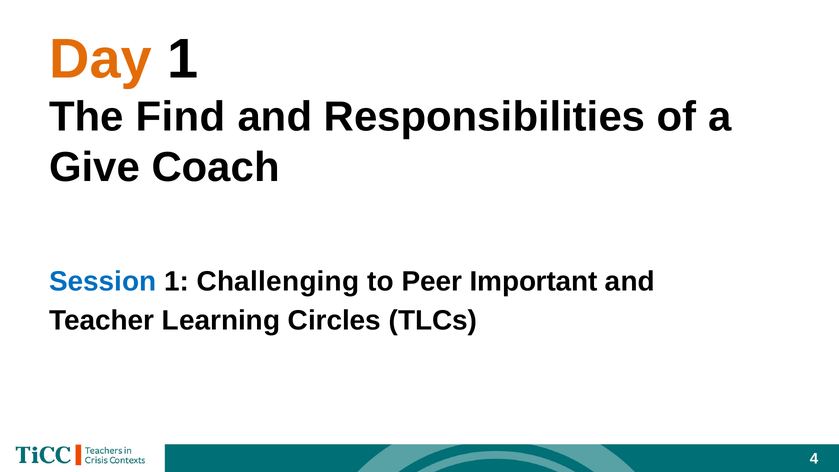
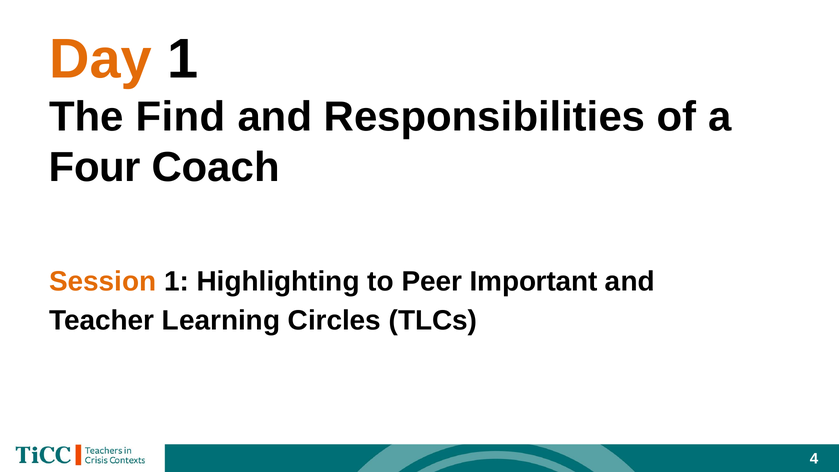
Give: Give -> Four
Session colour: blue -> orange
Challenging: Challenging -> Highlighting
